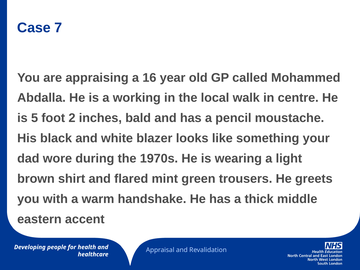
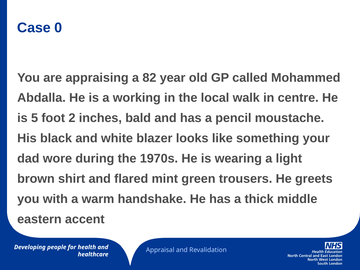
7: 7 -> 0
16: 16 -> 82
